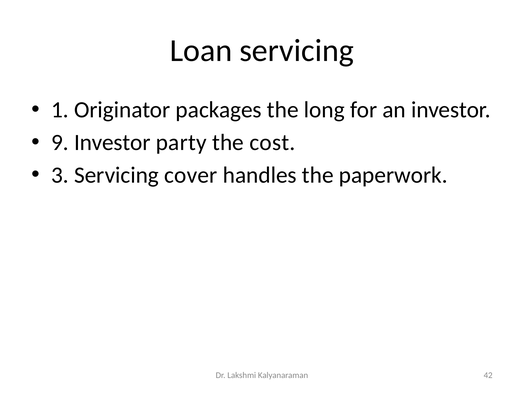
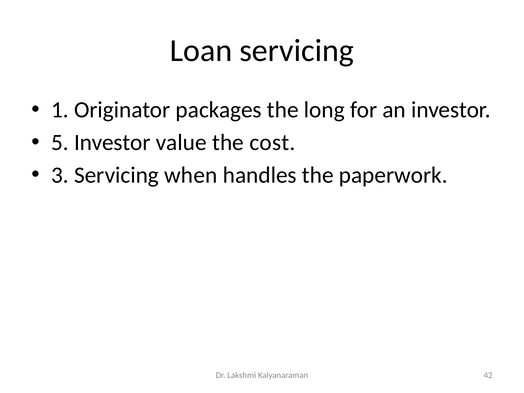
9: 9 -> 5
party: party -> value
cover: cover -> when
